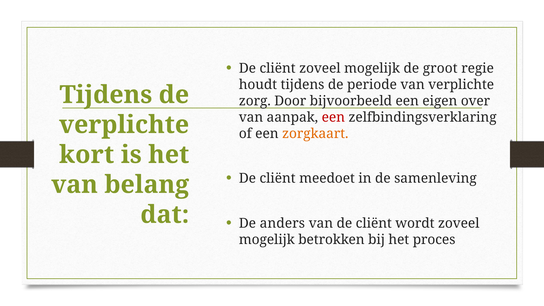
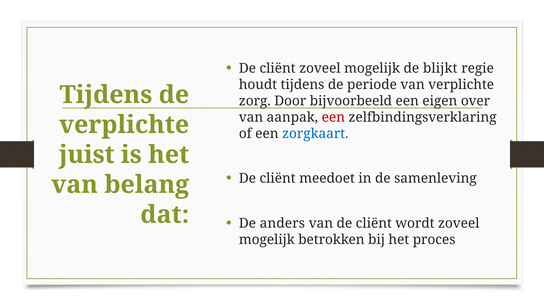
groot: groot -> blijkt
zorgkaart colour: orange -> blue
kort: kort -> juist
